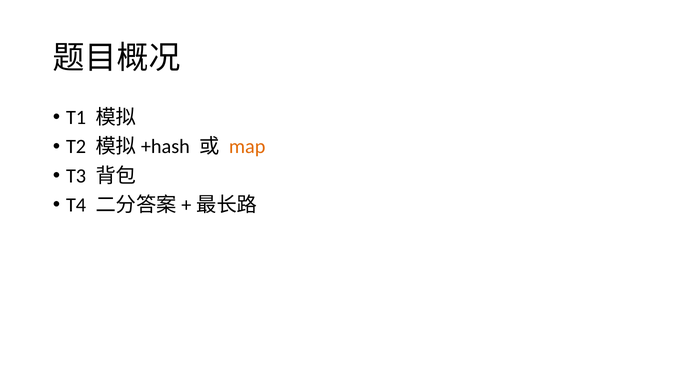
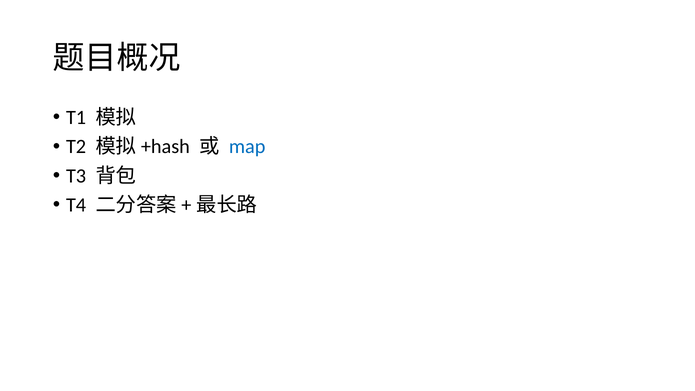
map colour: orange -> blue
